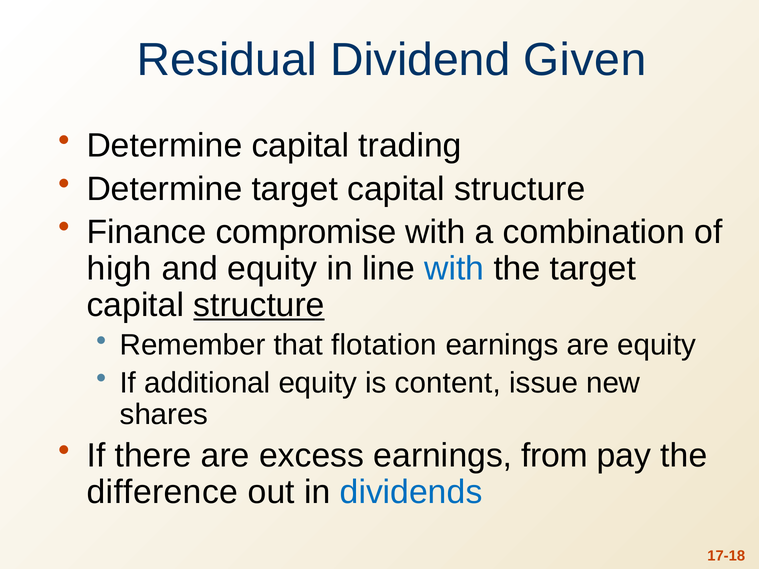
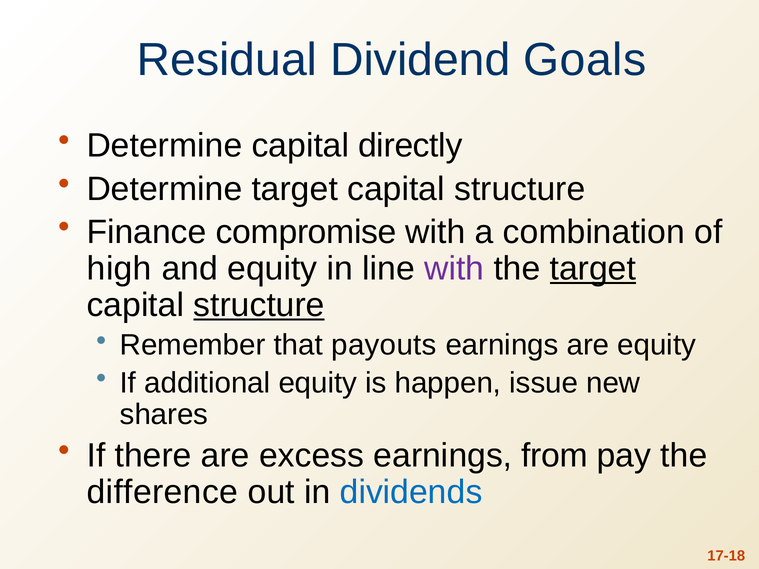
Given: Given -> Goals
trading: trading -> directly
with at (454, 269) colour: blue -> purple
target at (593, 269) underline: none -> present
flotation: flotation -> payouts
content: content -> happen
